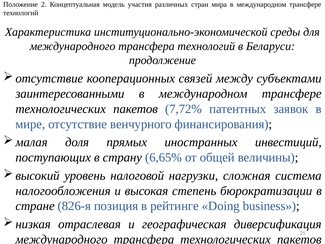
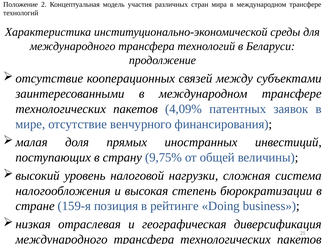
7,72%: 7,72% -> 4,09%
6,65%: 6,65% -> 9,75%
826-я: 826-я -> 159-я
